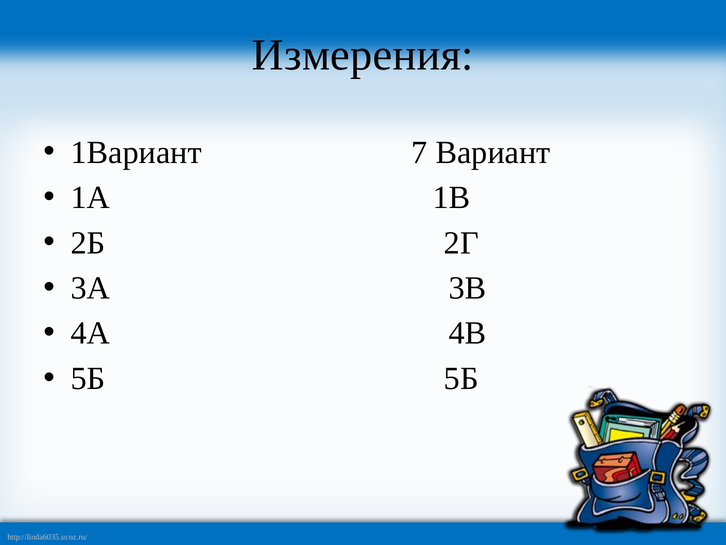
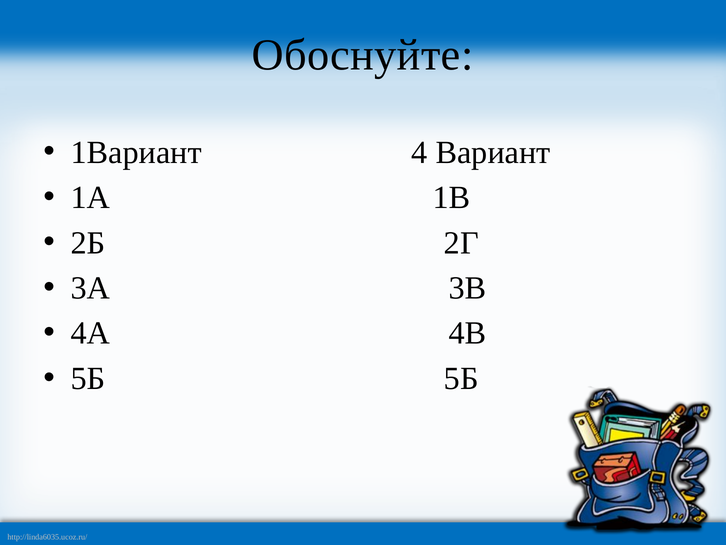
Измерения: Измерения -> Обоснуйте
7: 7 -> 4
